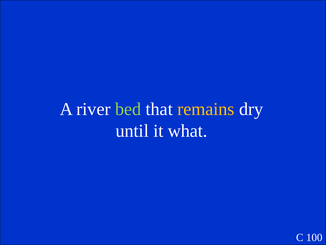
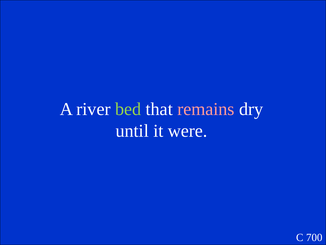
remains colour: yellow -> pink
what: what -> were
100: 100 -> 700
